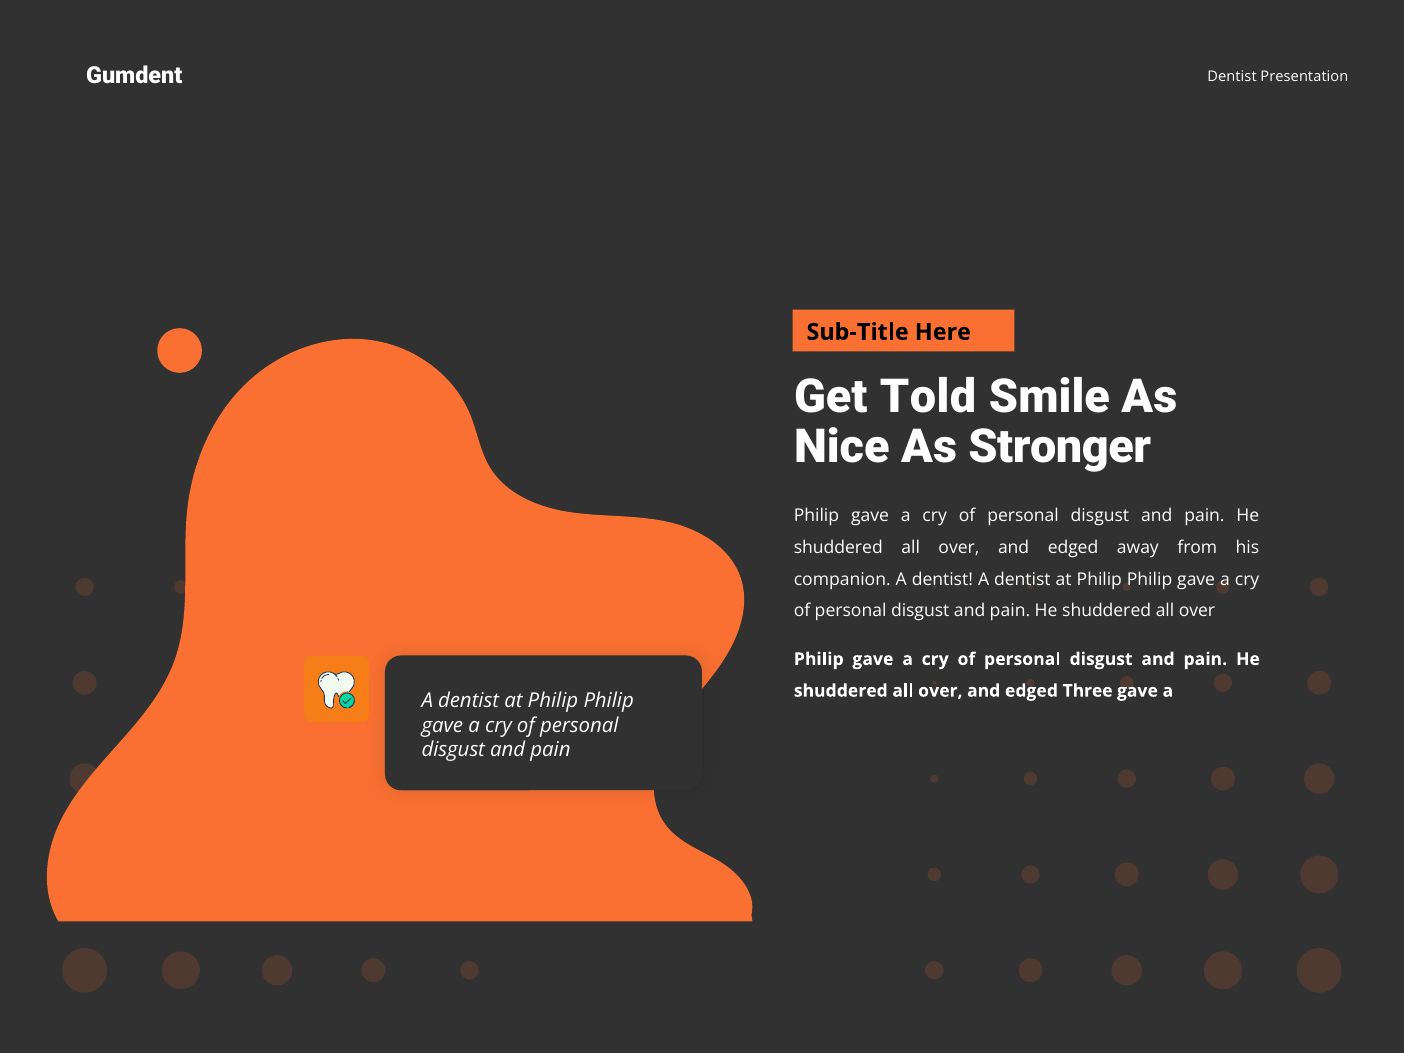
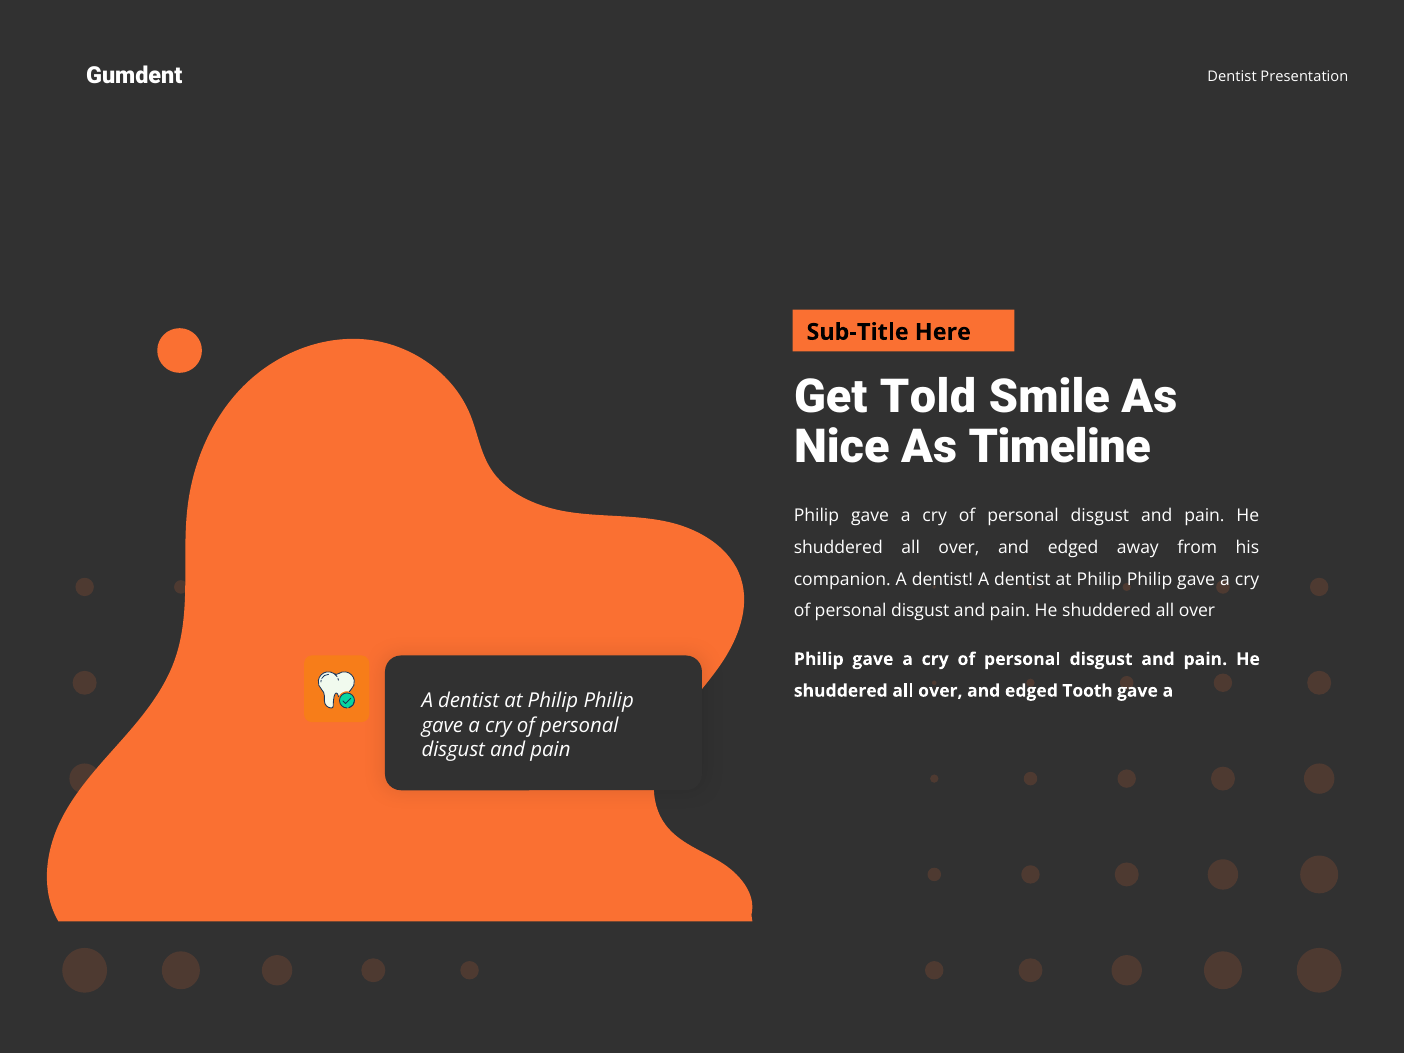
Stronger: Stronger -> Timeline
Three: Three -> Tooth
